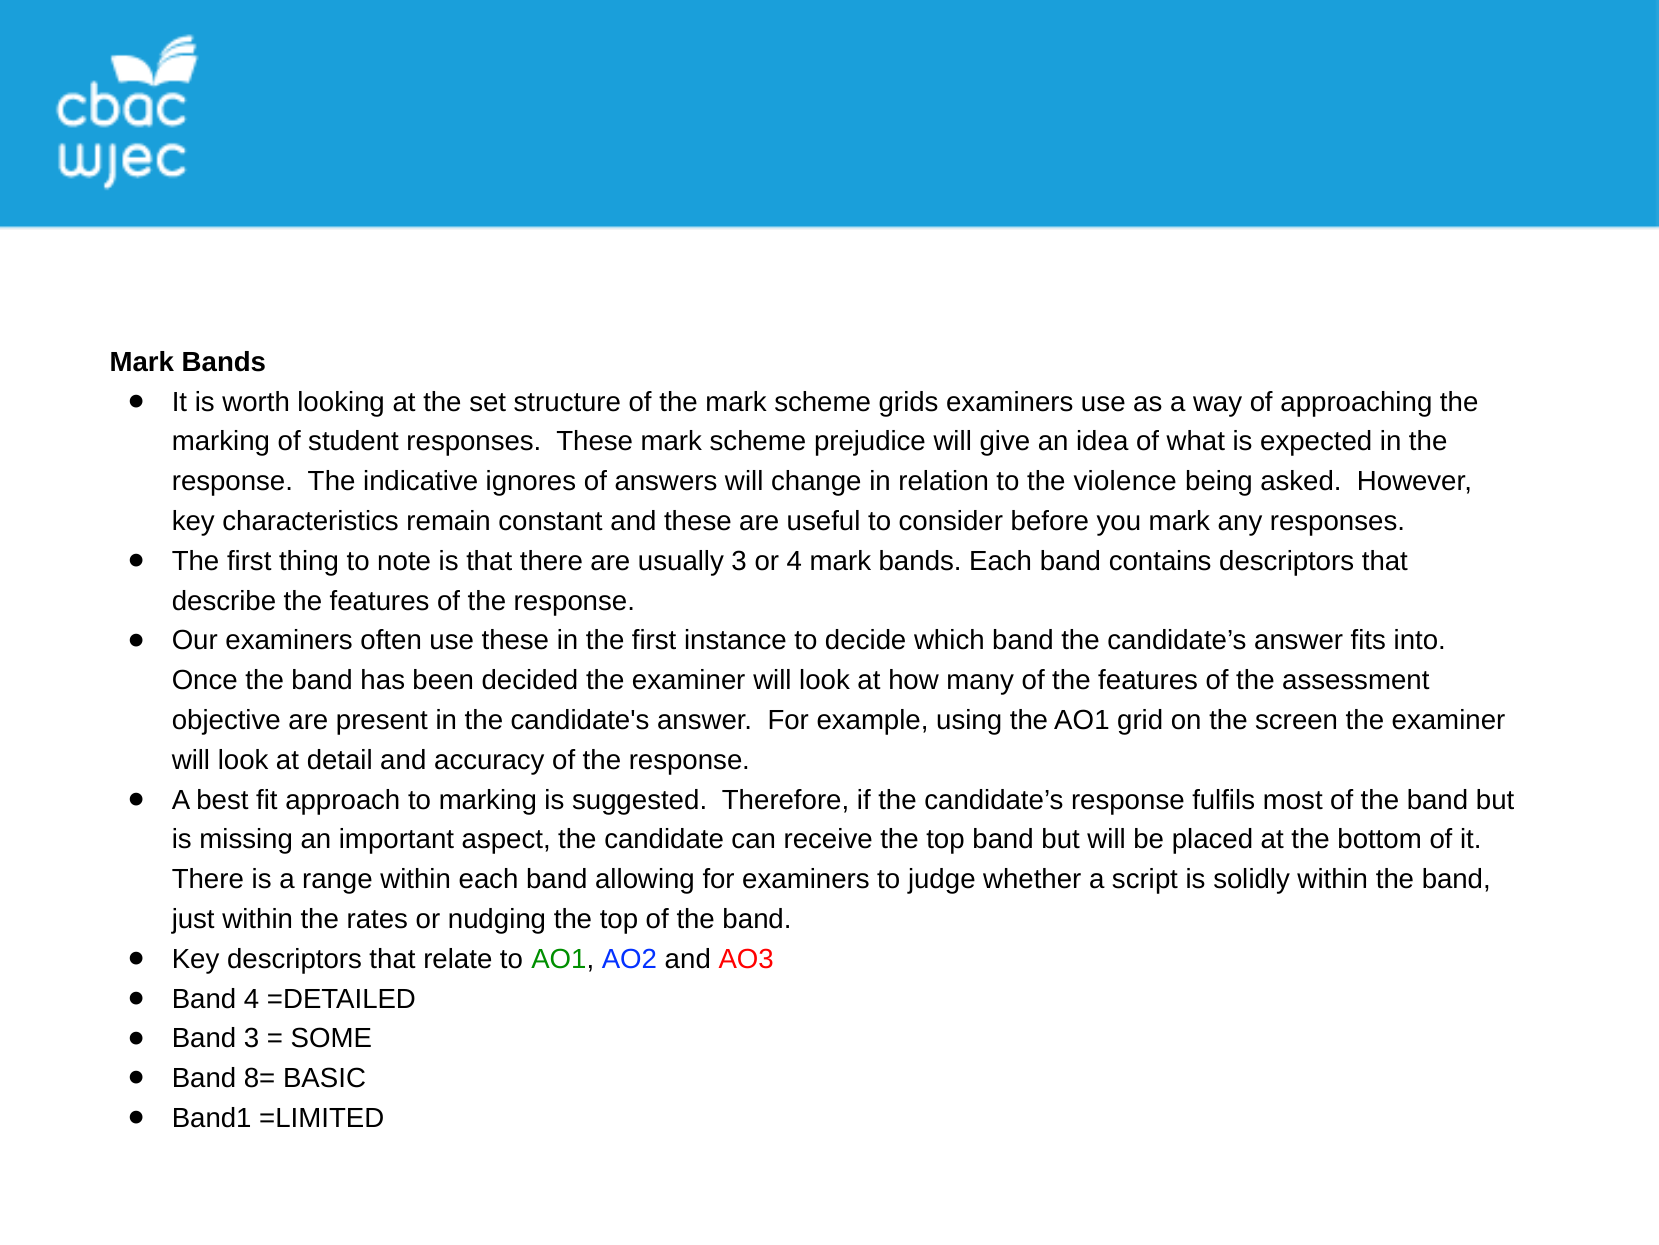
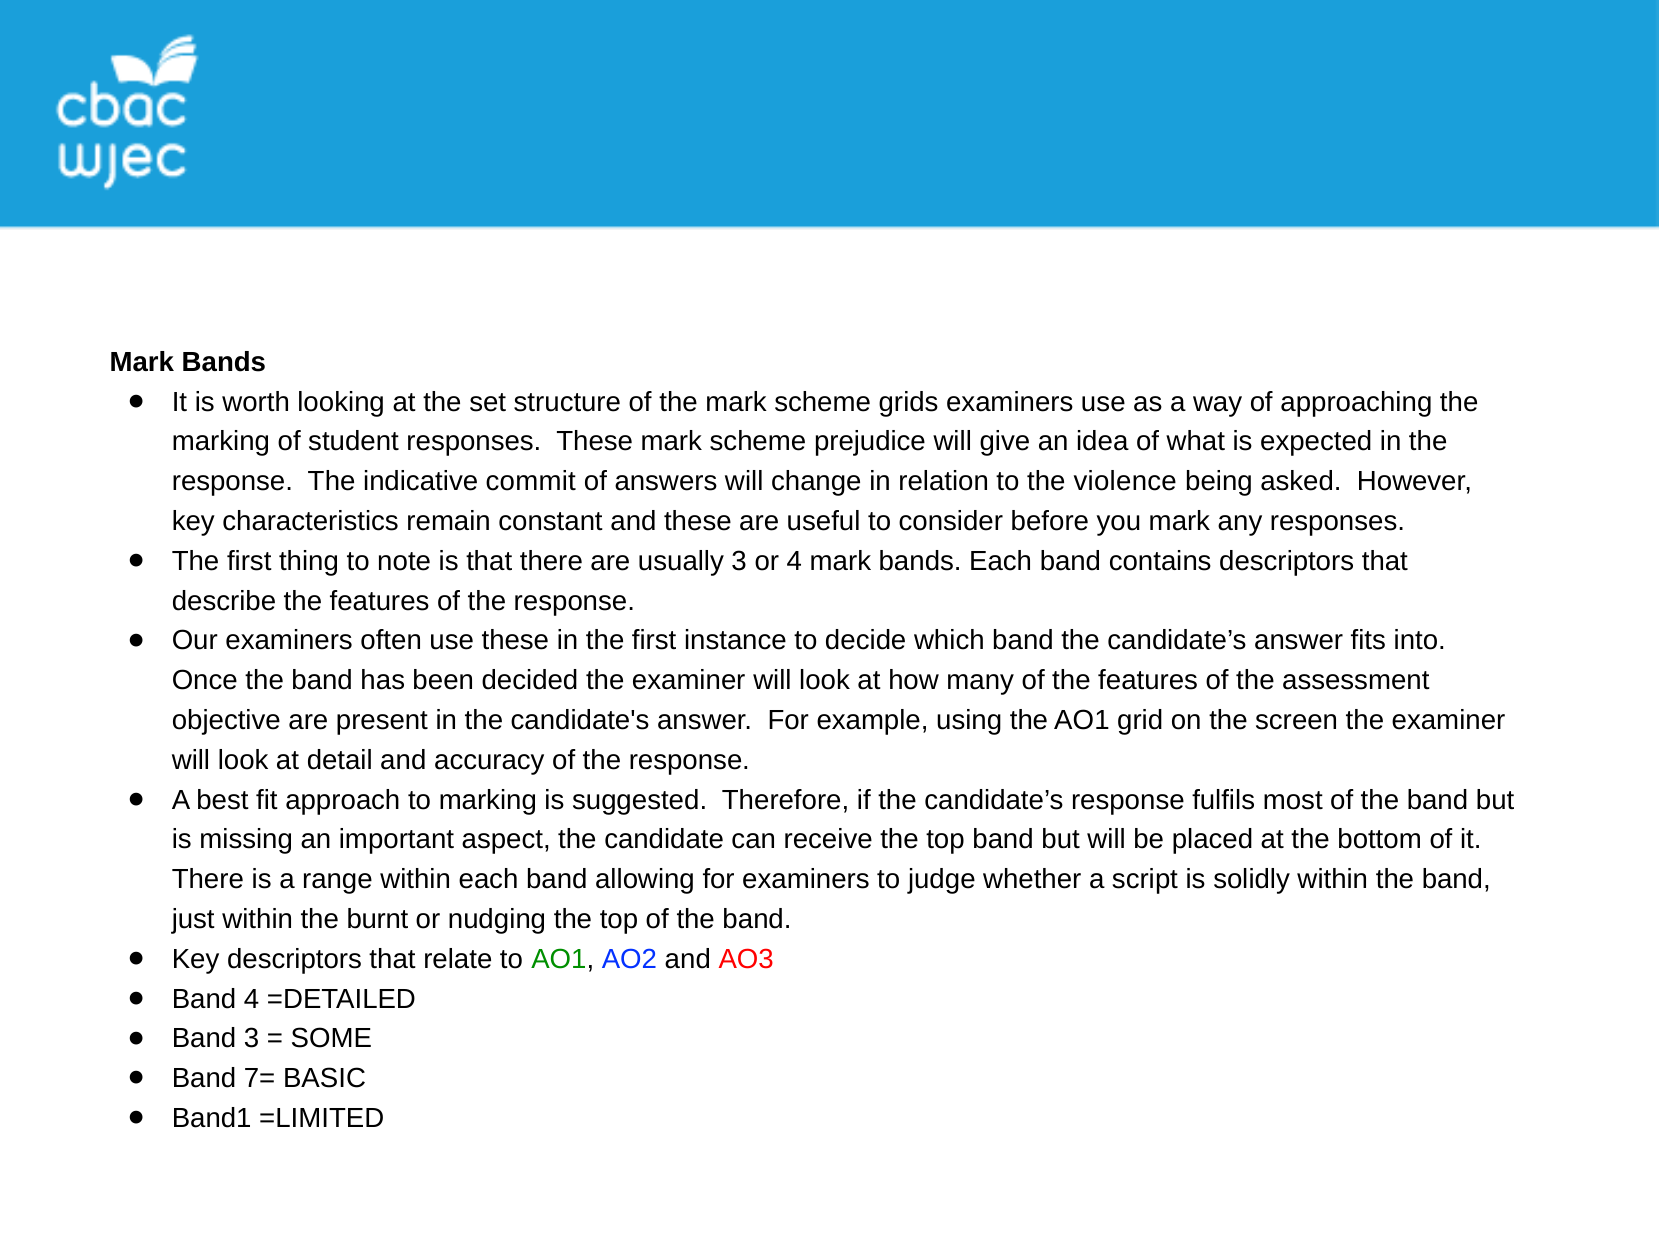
ignores: ignores -> commit
rates: rates -> burnt
8=: 8= -> 7=
